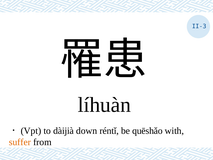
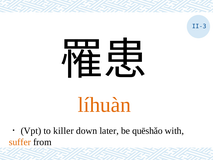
líhuàn colour: black -> orange
dàijià: dàijià -> killer
réntǐ: réntǐ -> later
